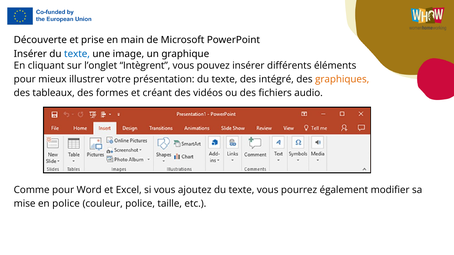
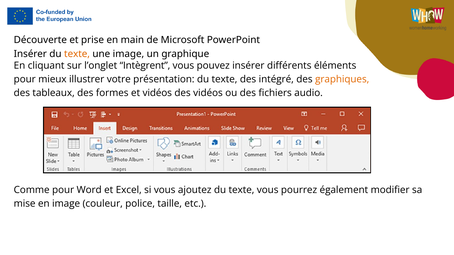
texte at (77, 54) colour: blue -> orange
et créant: créant -> vidéos
en police: police -> image
